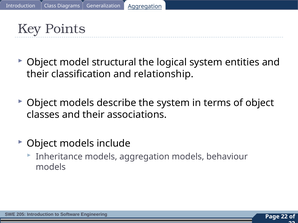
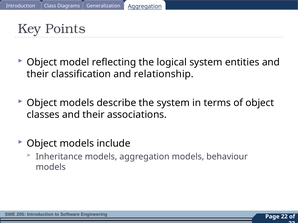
structural: structural -> reflecting
